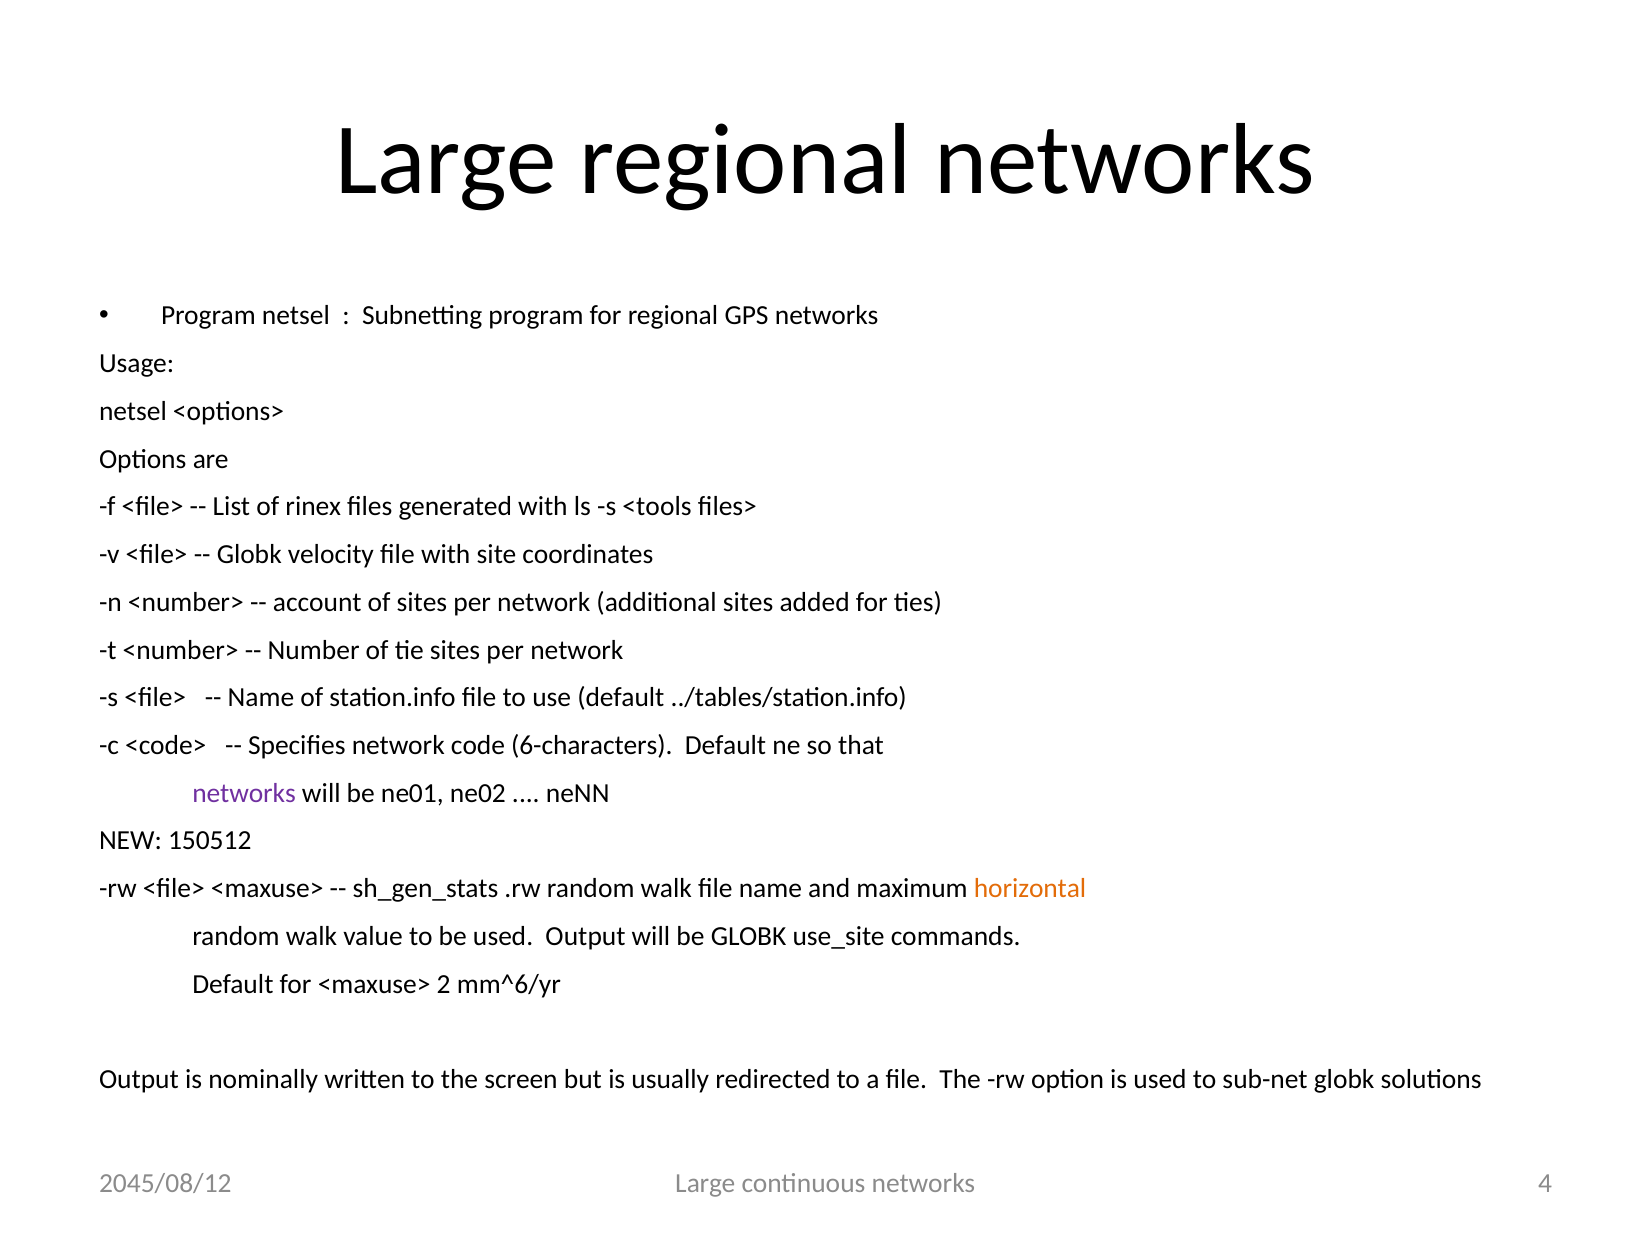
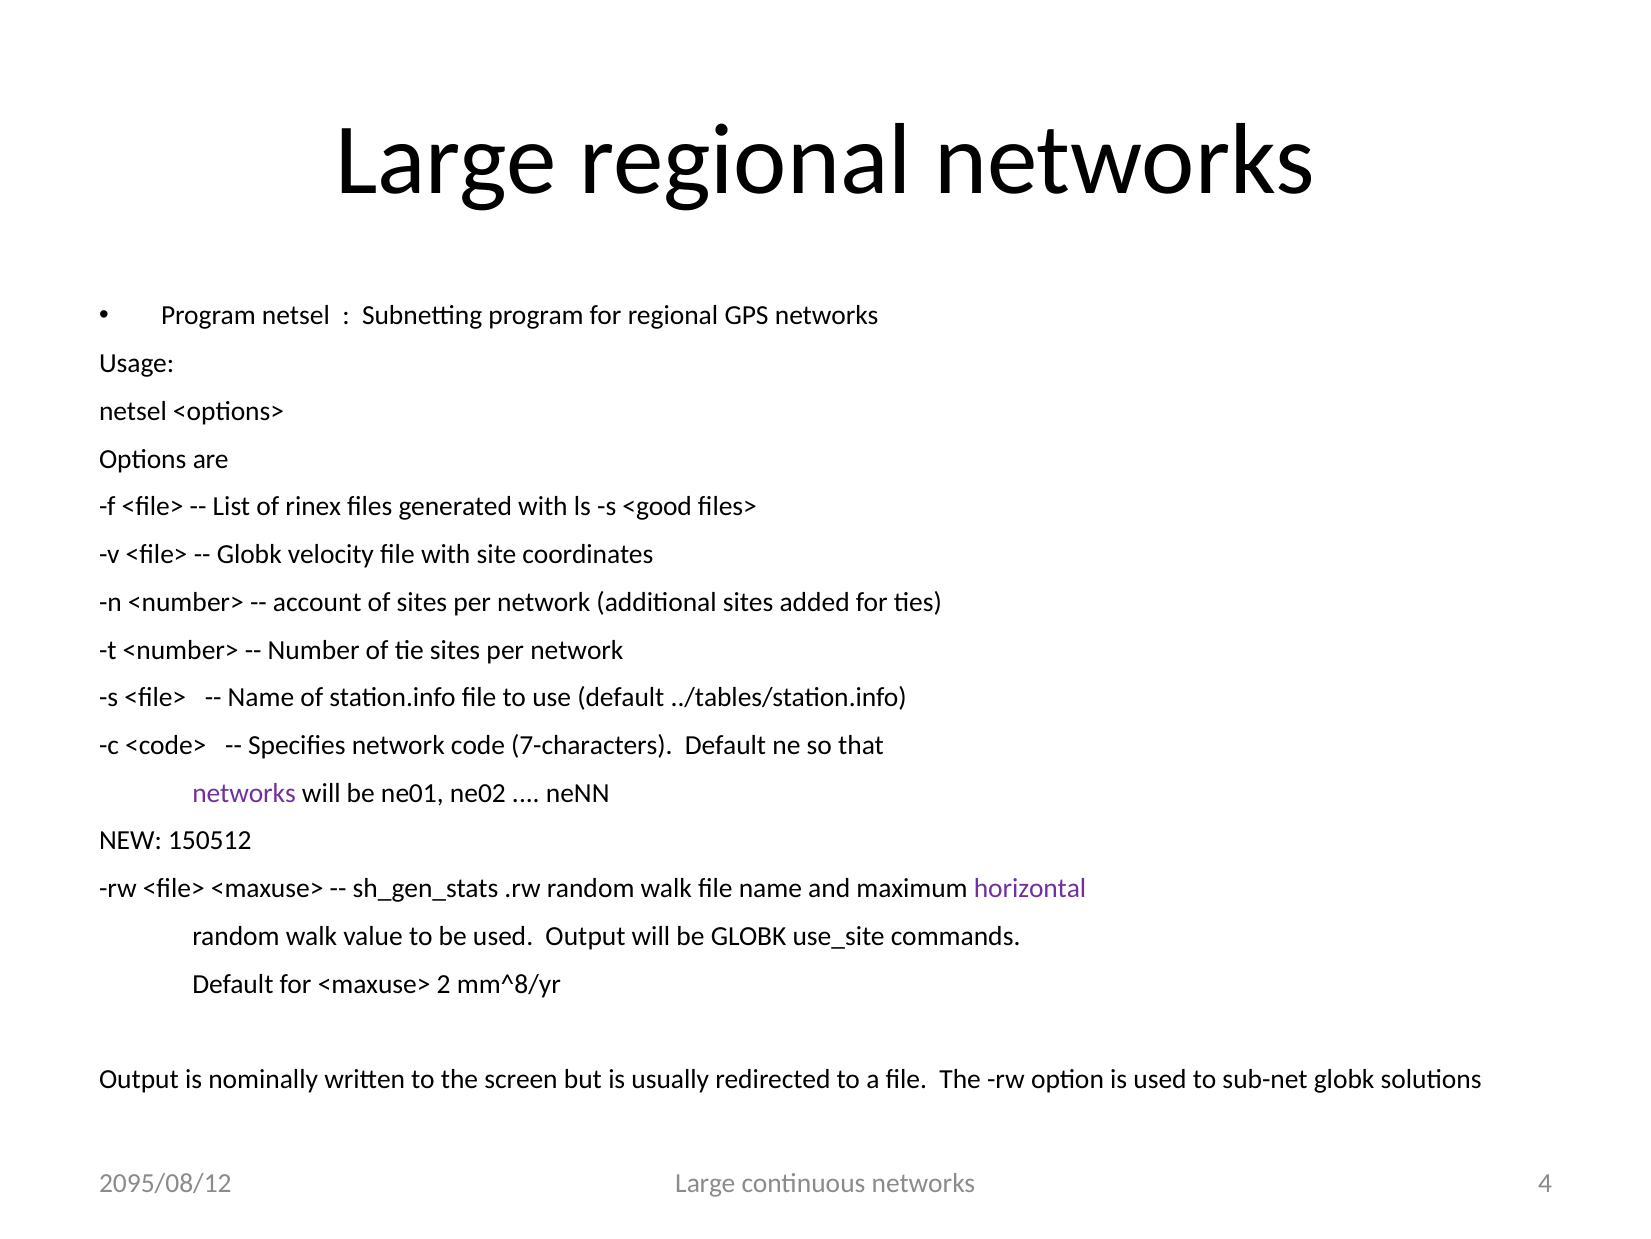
<tools: <tools -> <good
6-characters: 6-characters -> 7-characters
horizontal colour: orange -> purple
mm^6/yr: mm^6/yr -> mm^8/yr
2045/08/12: 2045/08/12 -> 2095/08/12
